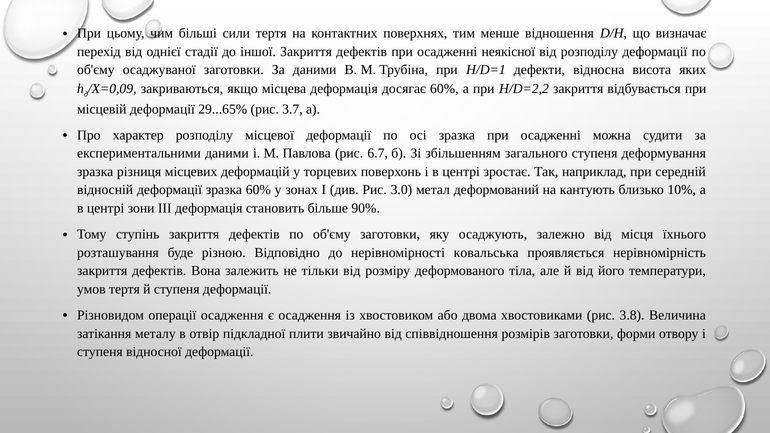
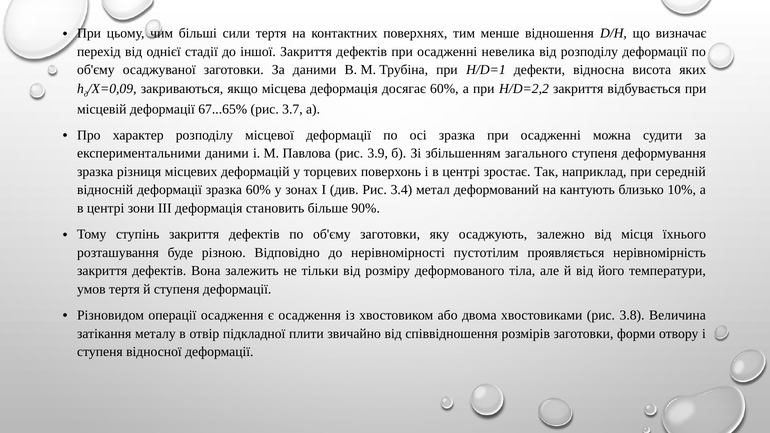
неякісної: неякісної -> невелика
29...65%: 29...65% -> 67...65%
6.7: 6.7 -> 3.9
3.0: 3.0 -> 3.4
ковальська: ковальська -> пустотілим
